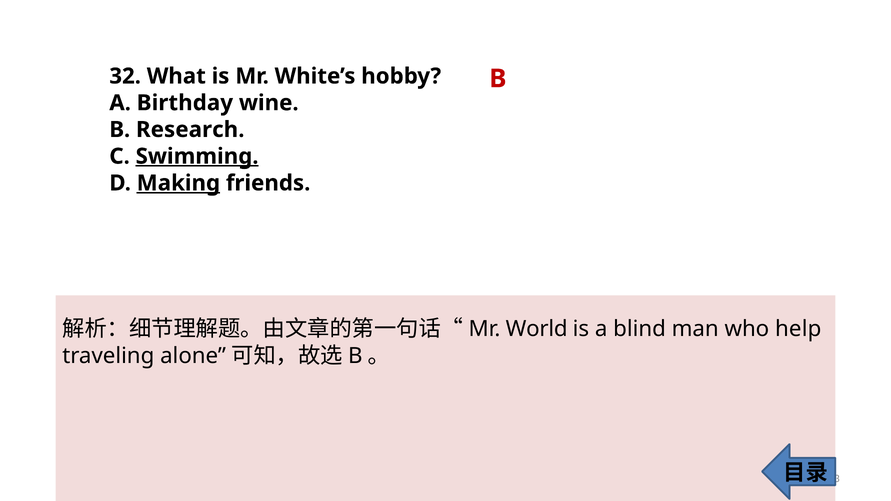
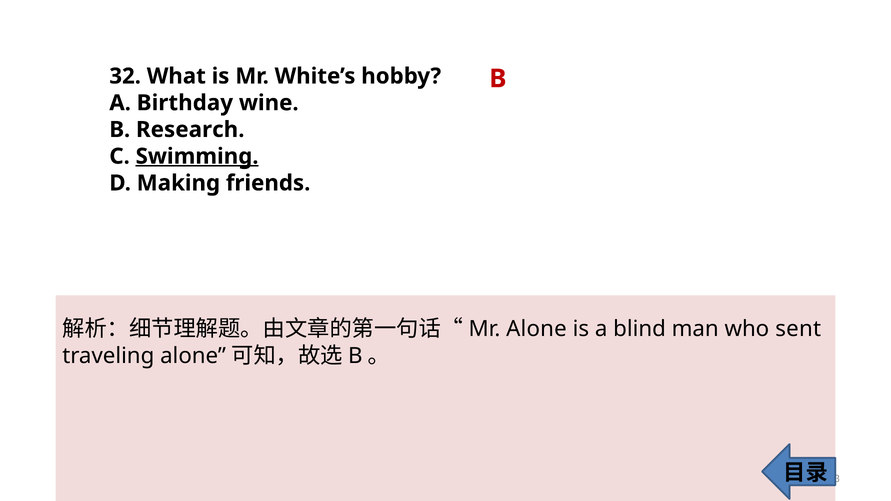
Making underline: present -> none
Mr World: World -> Alone
help: help -> sent
